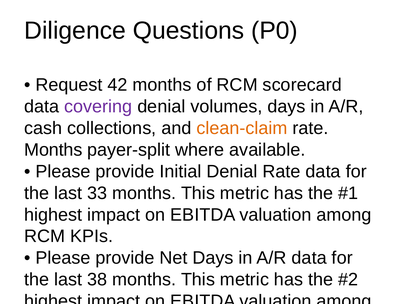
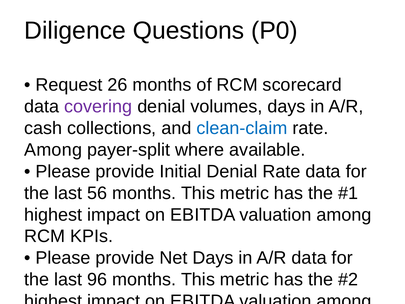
42: 42 -> 26
clean-claim colour: orange -> blue
Months at (53, 150): Months -> Among
33: 33 -> 56
38: 38 -> 96
